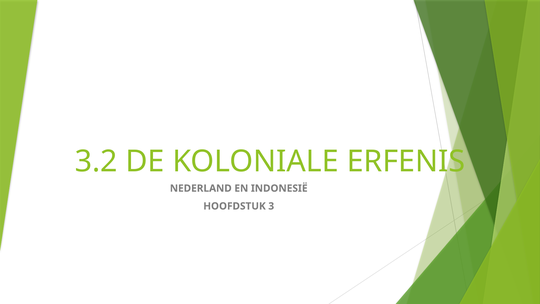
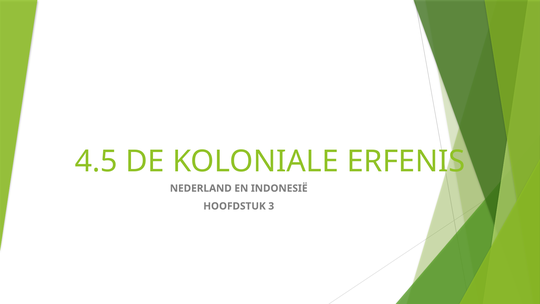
3.2: 3.2 -> 4.5
